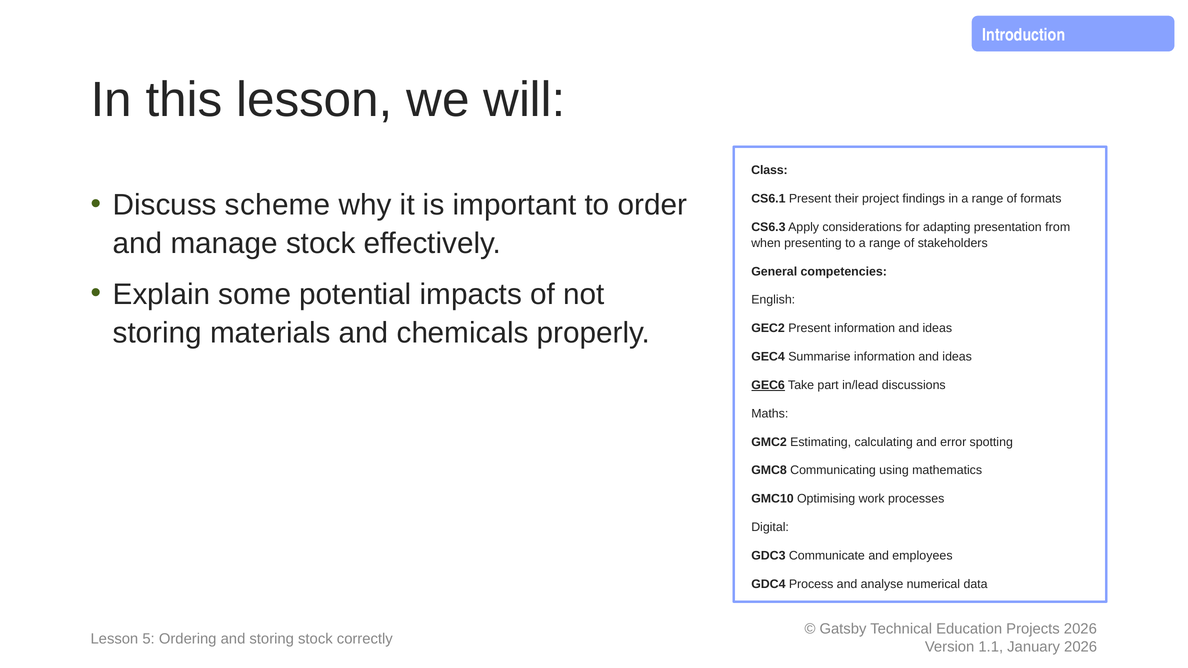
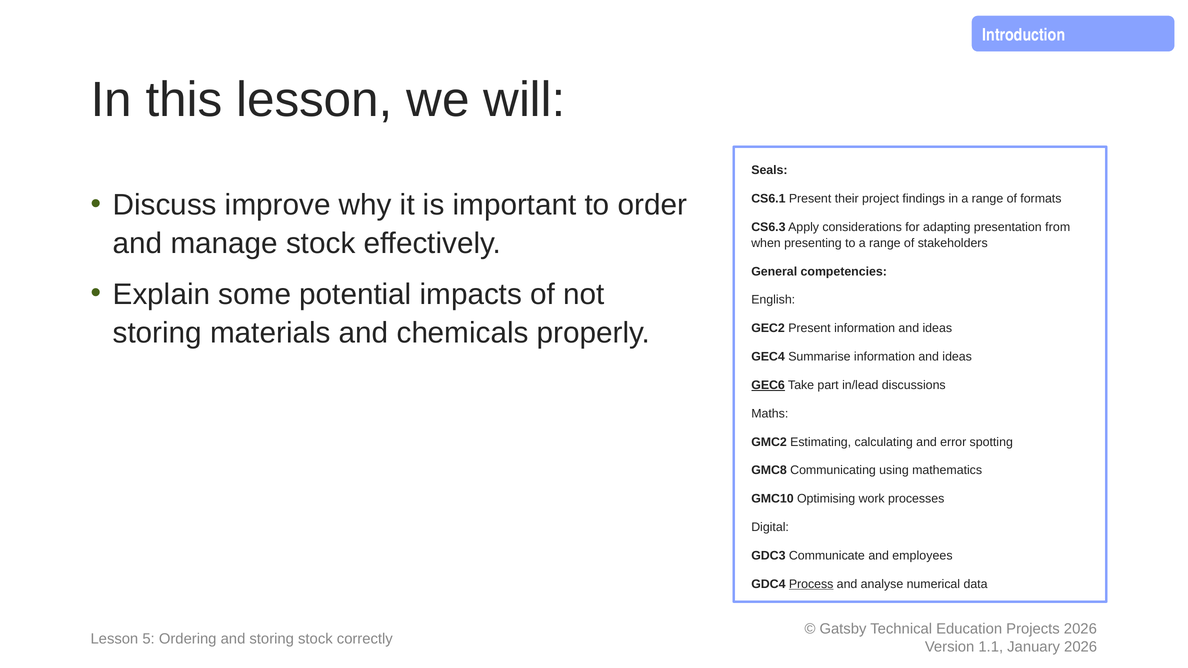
Class: Class -> Seals
scheme: scheme -> improve
Process underline: none -> present
